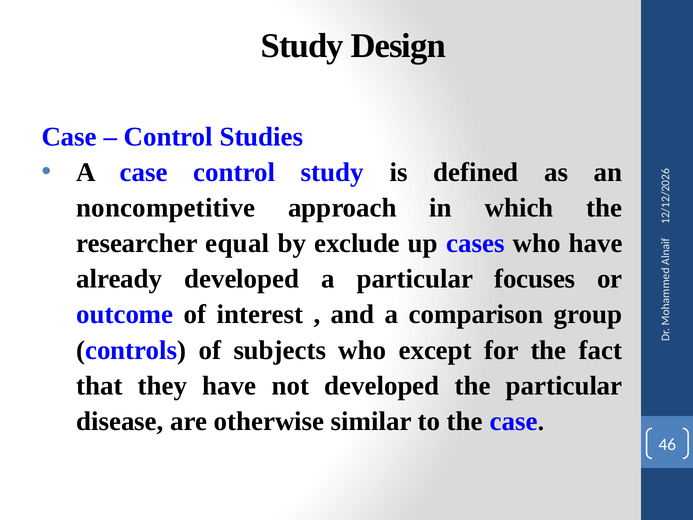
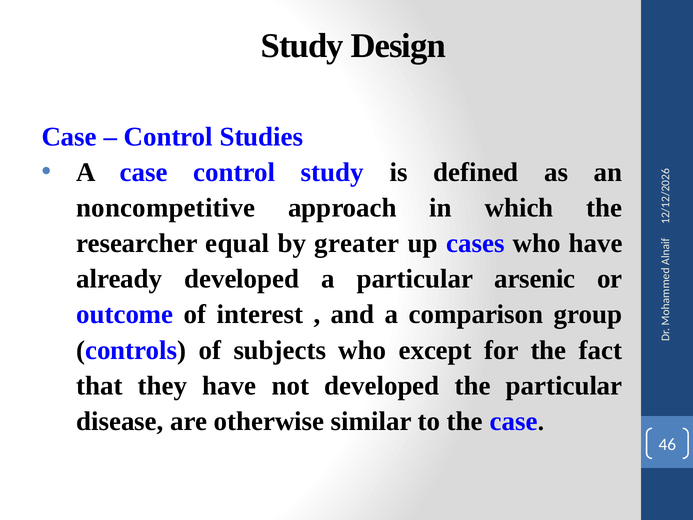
exclude: exclude -> greater
focuses: focuses -> arsenic
